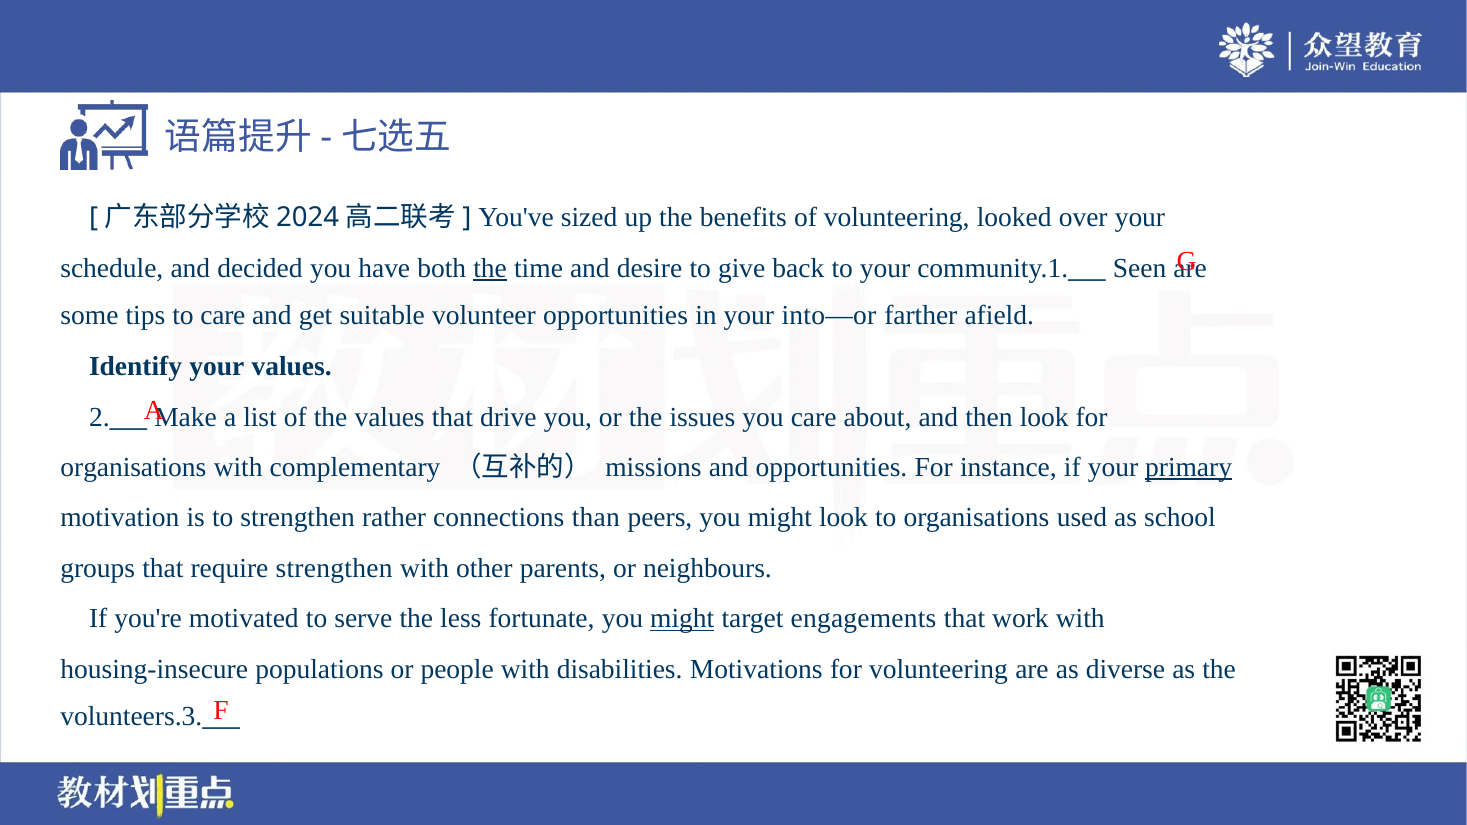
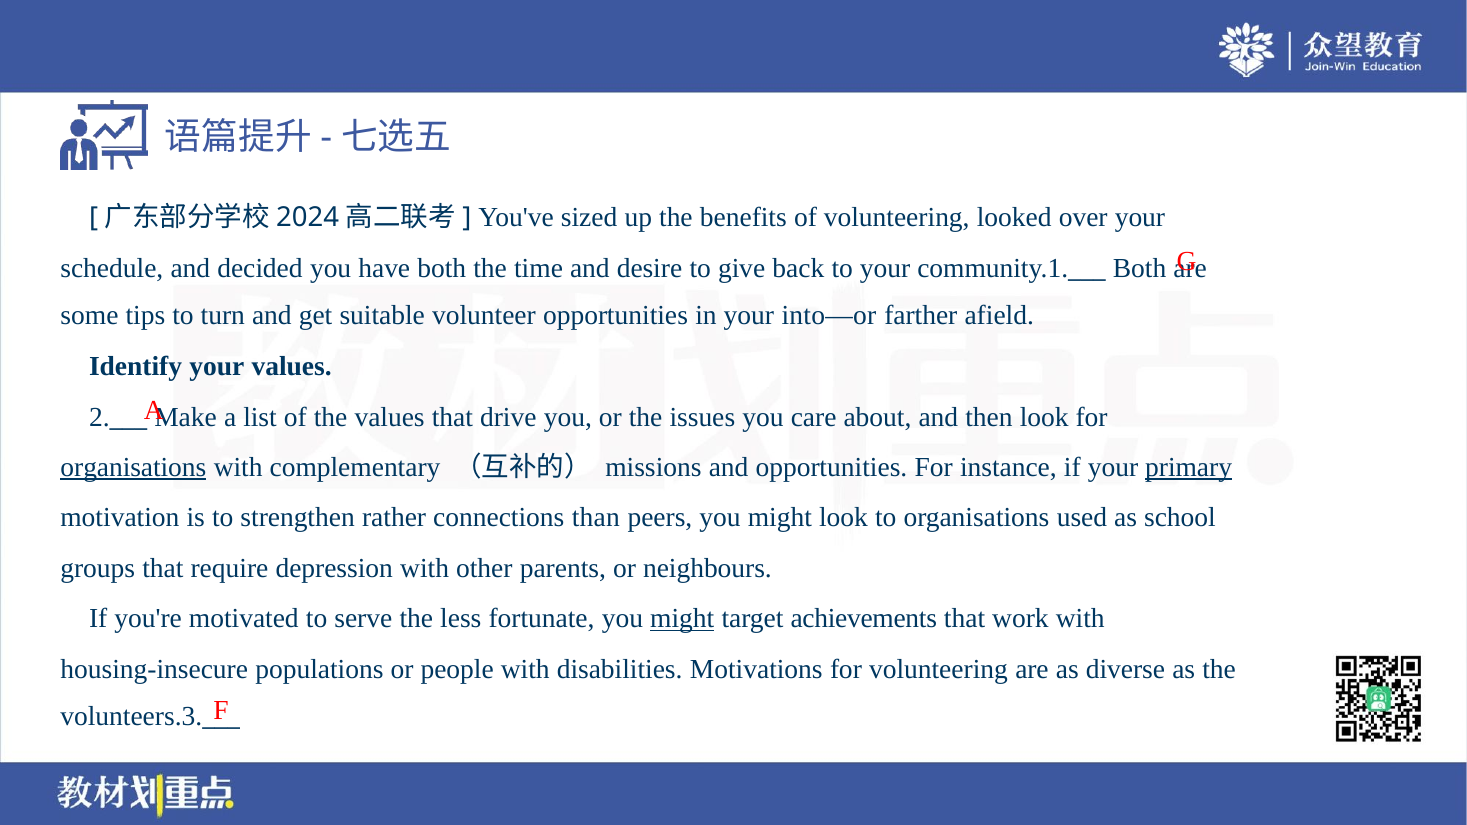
the at (490, 268) underline: present -> none
Seen at (1140, 268): Seen -> Both
to care: care -> turn
organisations at (133, 467) underline: none -> present
require strengthen: strengthen -> depression
engagements: engagements -> achievements
